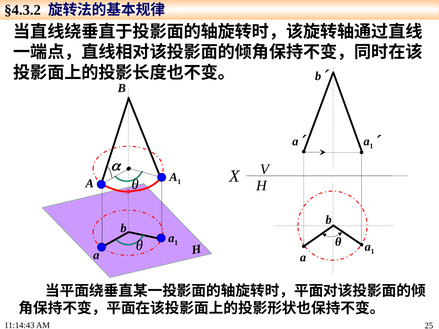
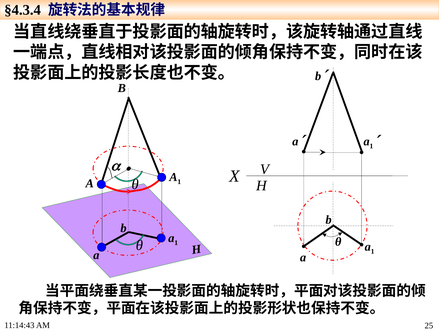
§4.3.2: §4.3.2 -> §4.3.4
